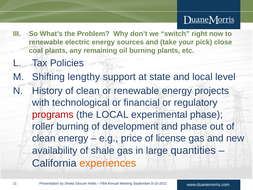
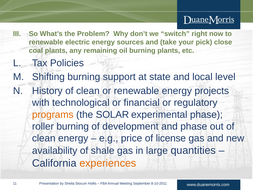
Shifting lengthy: lengthy -> burning
programs colour: red -> orange
the LOCAL: LOCAL -> SOLAR
